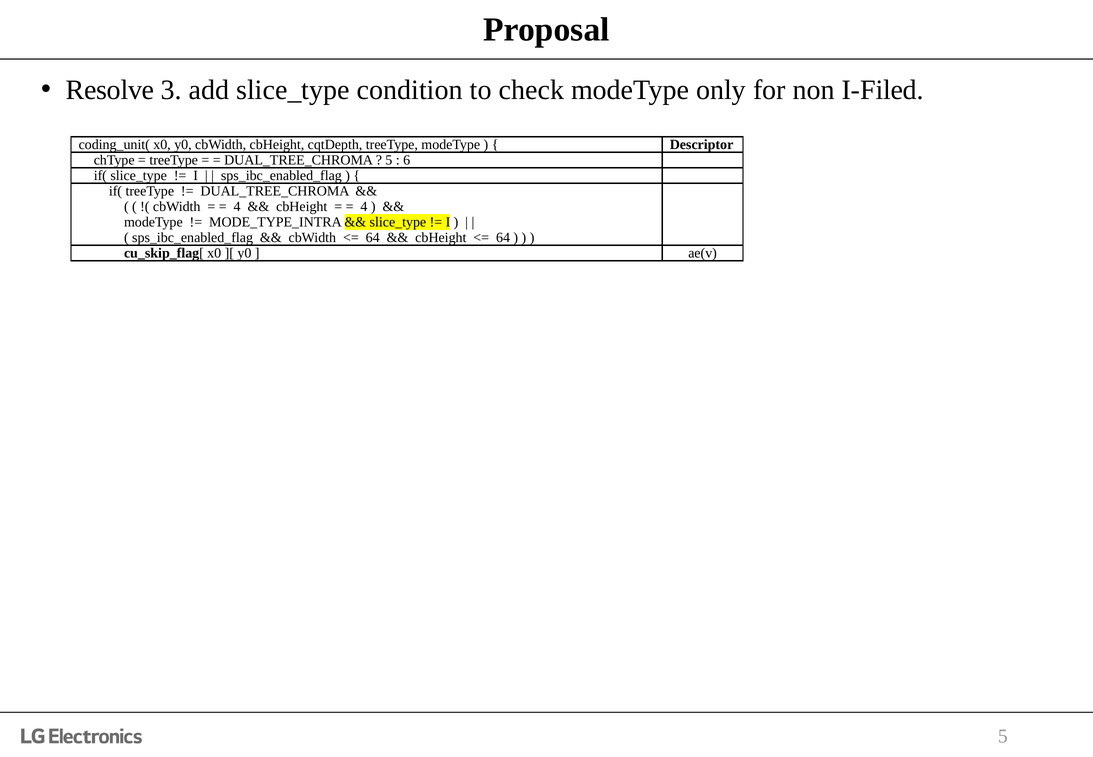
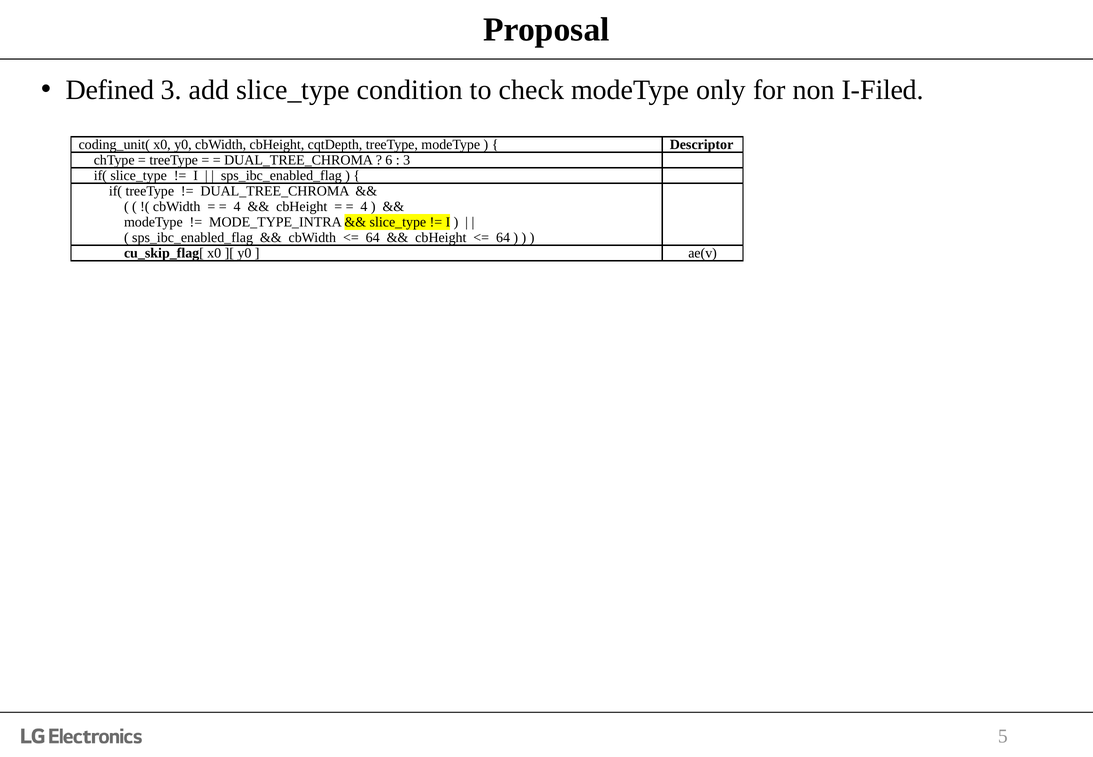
Resolve: Resolve -> Defined
5 at (389, 160): 5 -> 6
6 at (407, 160): 6 -> 3
